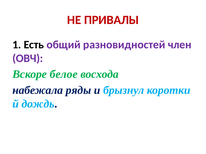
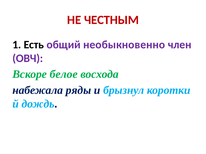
ПРИВАЛЫ: ПРИВАЛЫ -> ЧЕСТНЫМ
разновидностей: разновидностей -> необыкновенно
